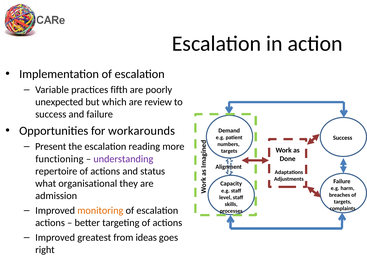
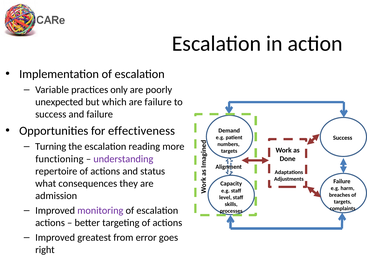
fifth: fifth -> only
are review: review -> failure
workarounds: workarounds -> effectiveness
Present: Present -> Turning
organisational: organisational -> consequences
monitoring colour: orange -> purple
ideas: ideas -> error
